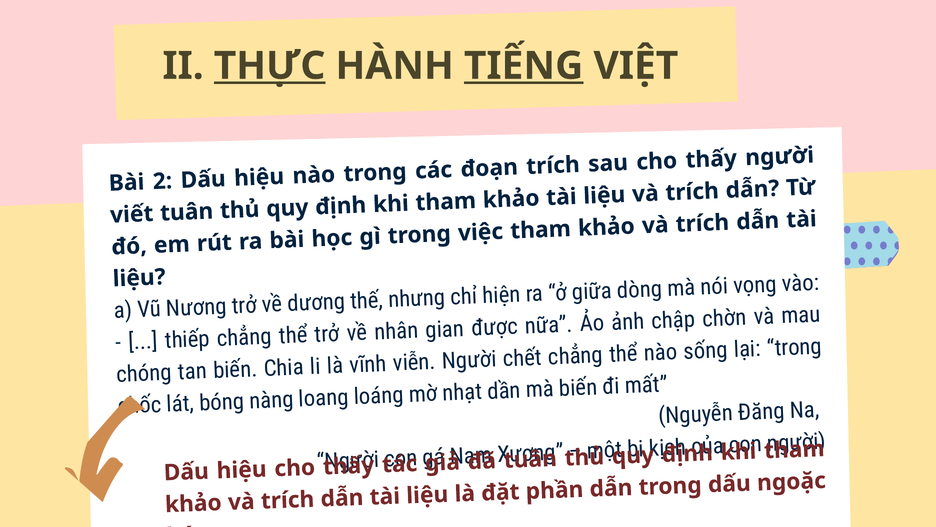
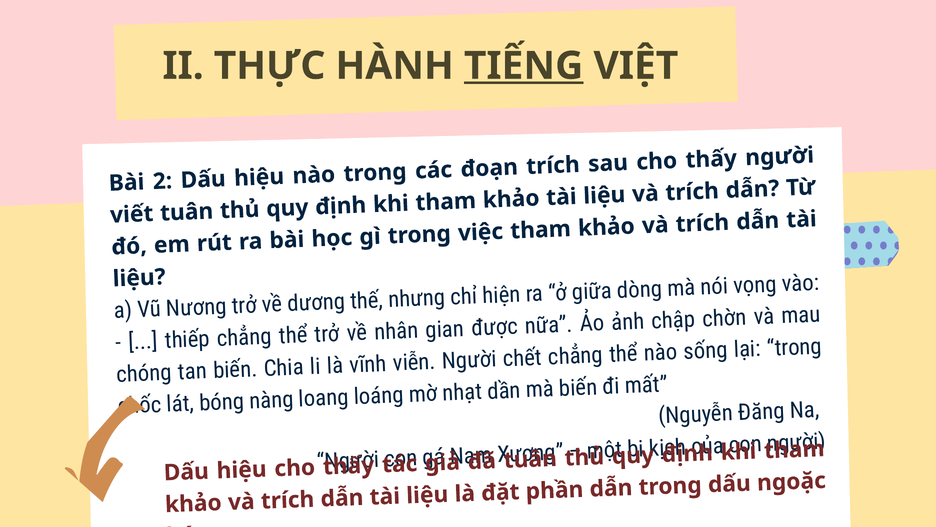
THỰC underline: present -> none
